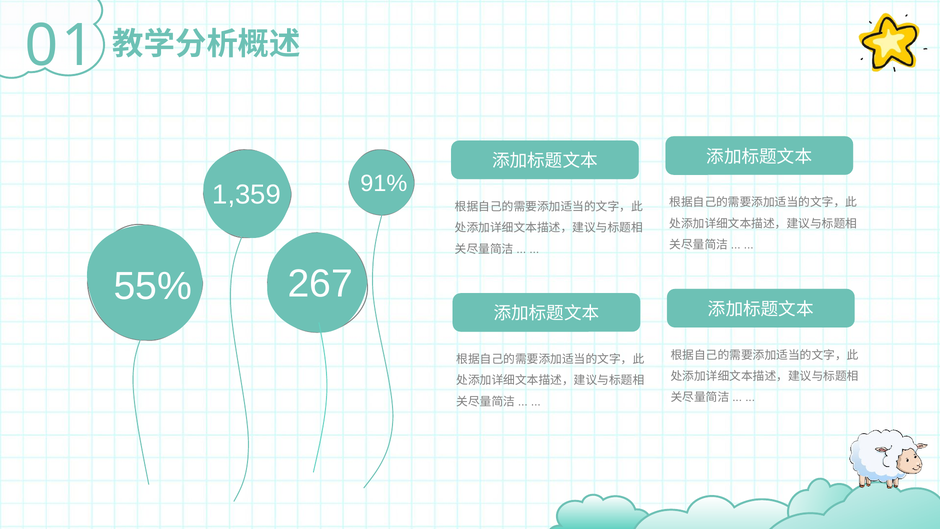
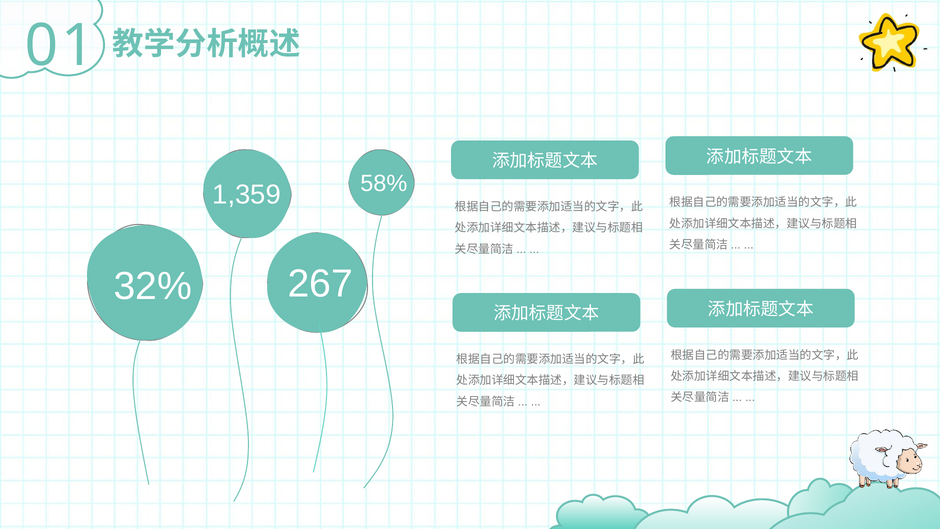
91%: 91% -> 58%
55%: 55% -> 32%
